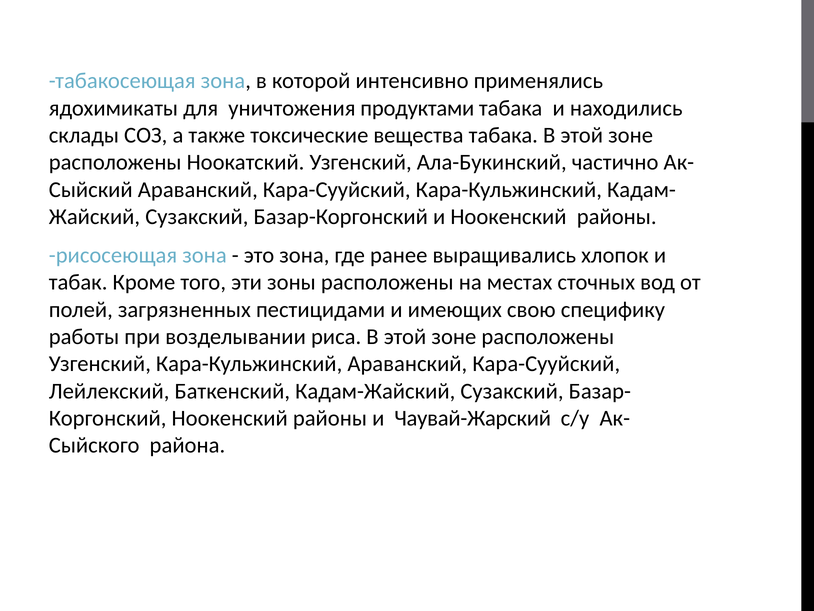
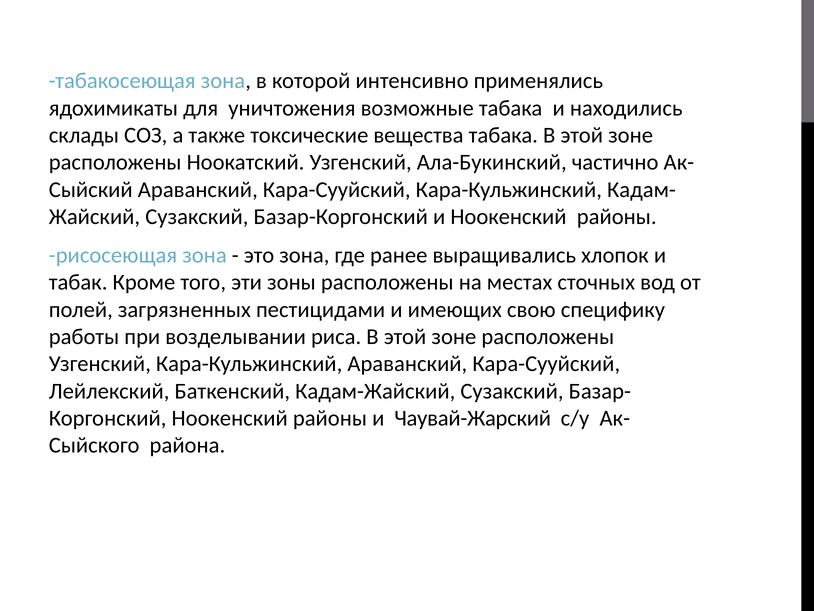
продуктами: продуктами -> возможные
